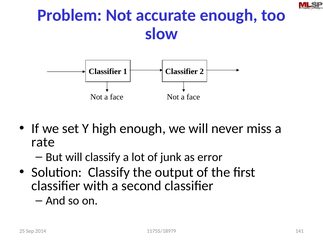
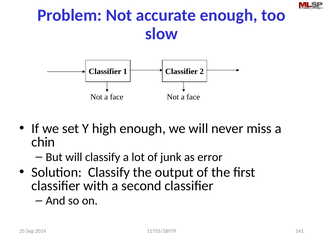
rate: rate -> chin
